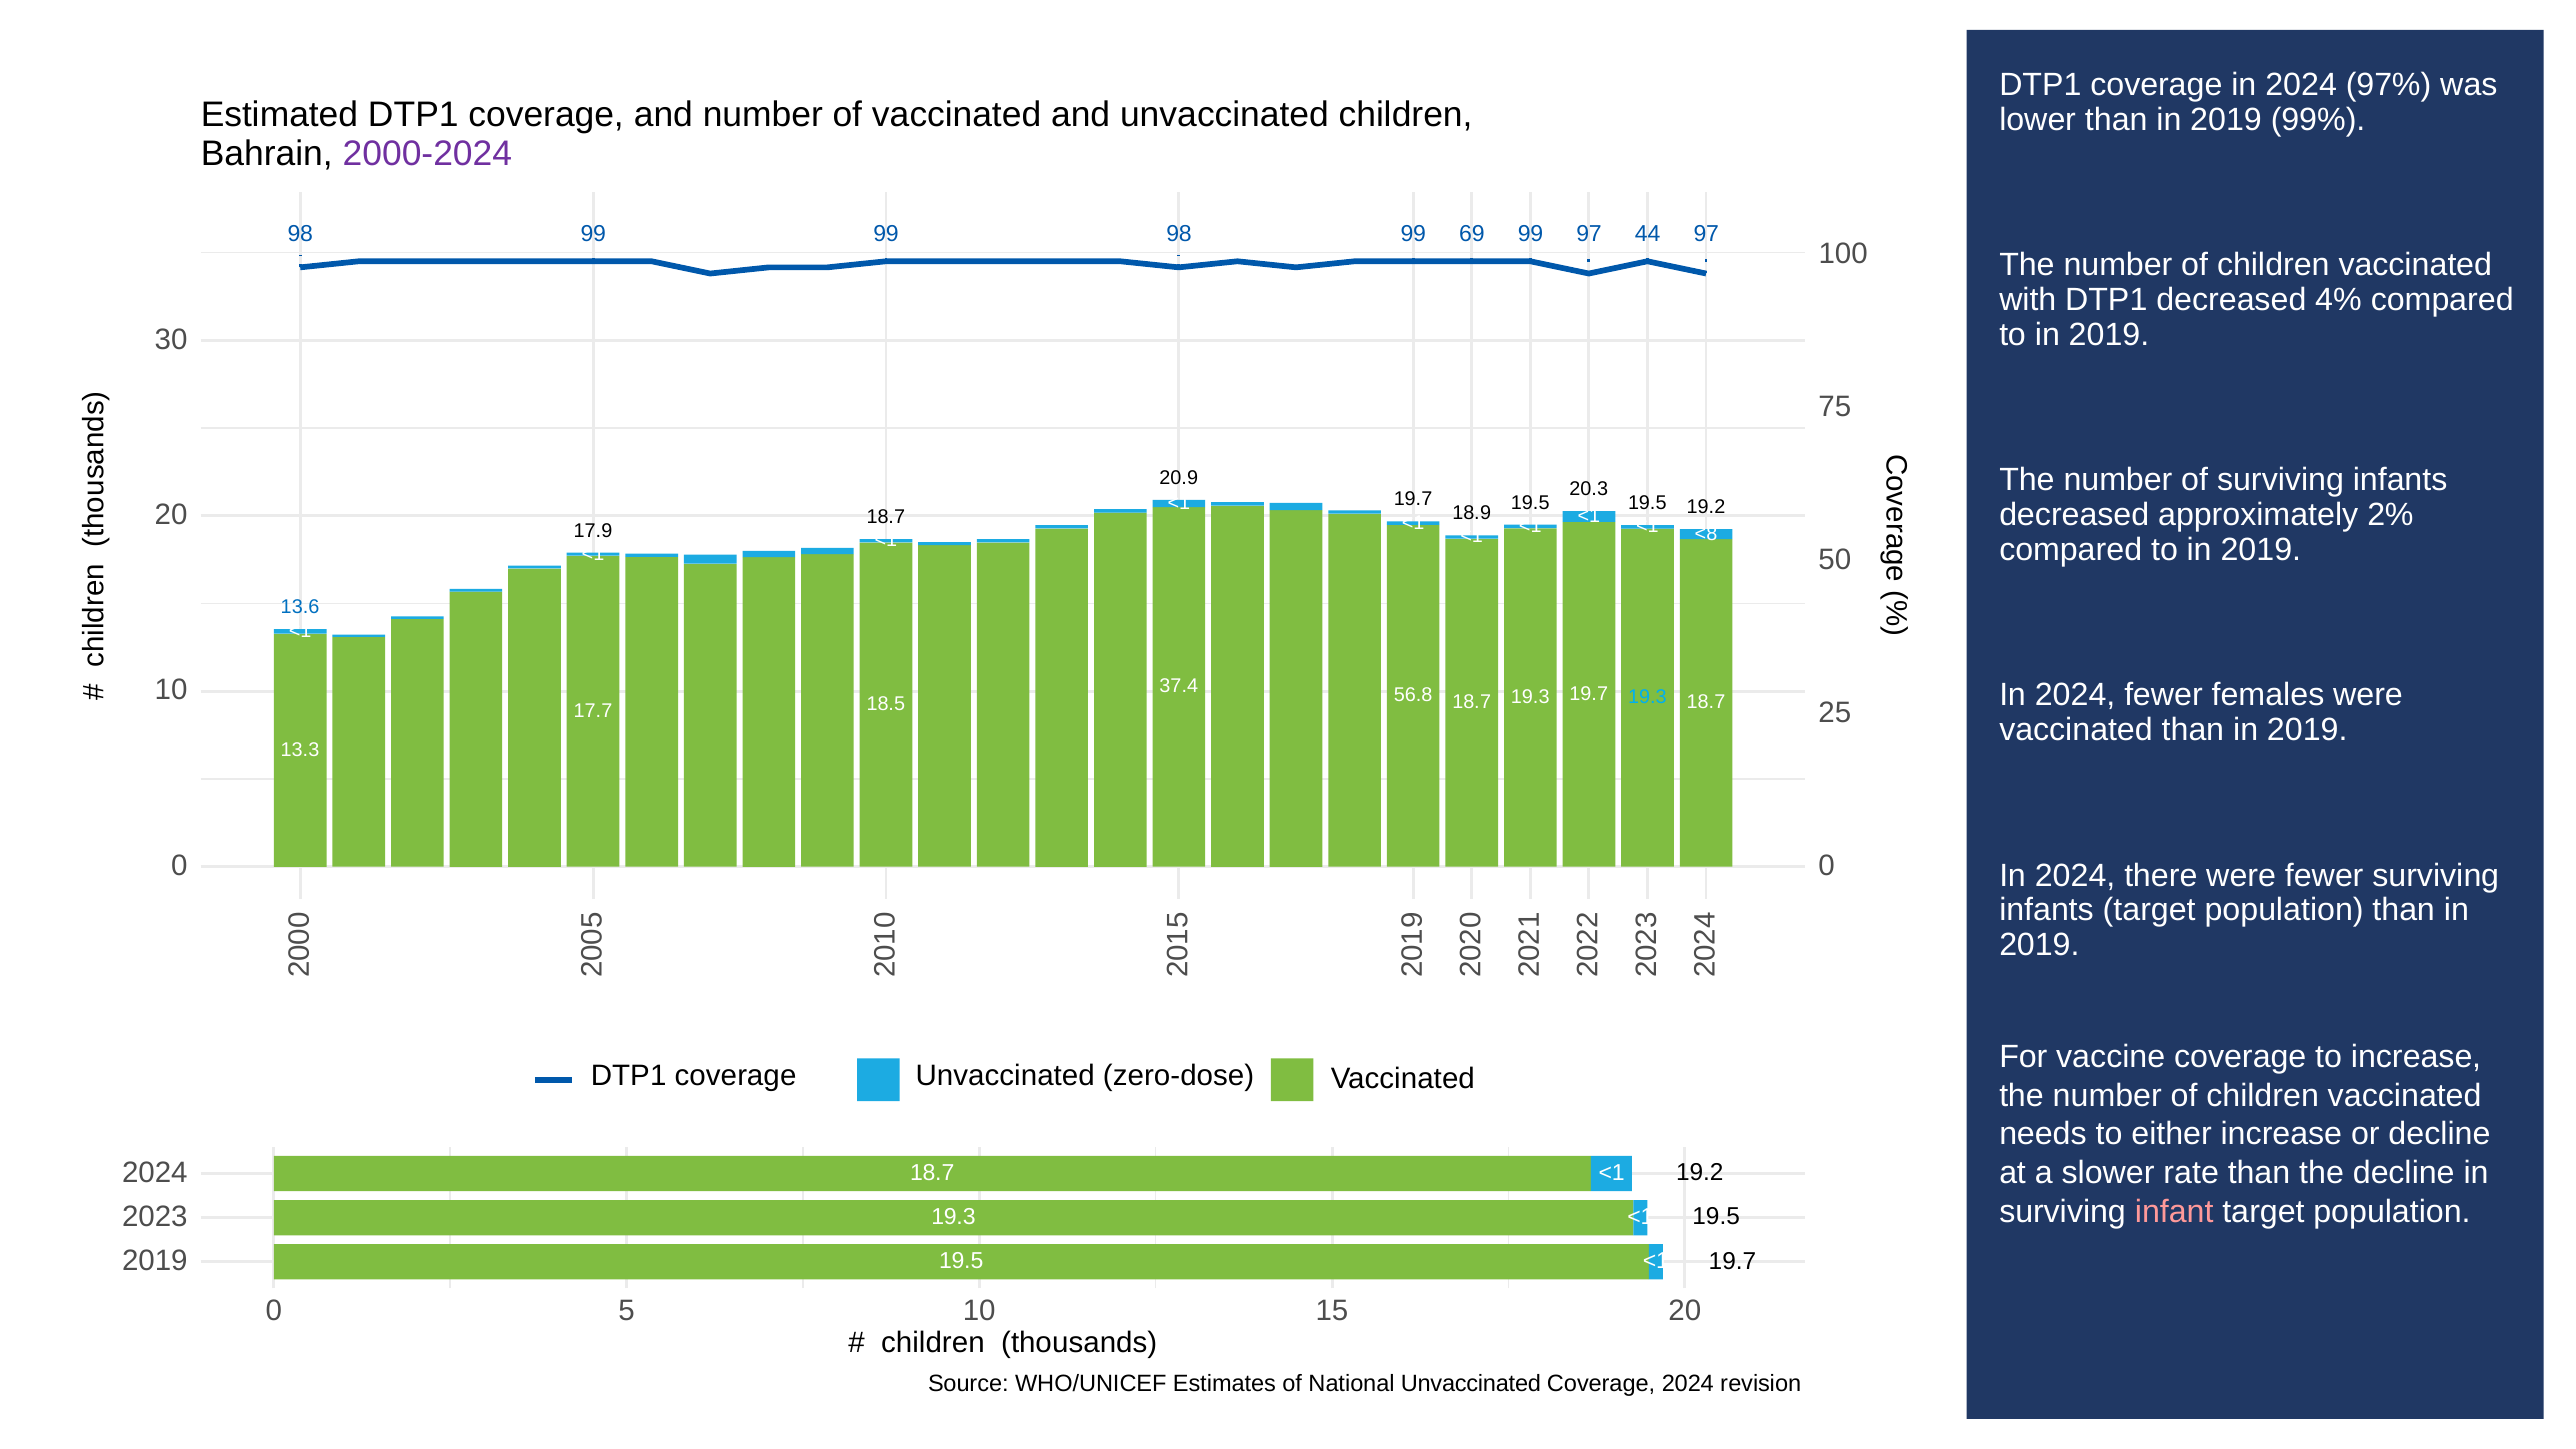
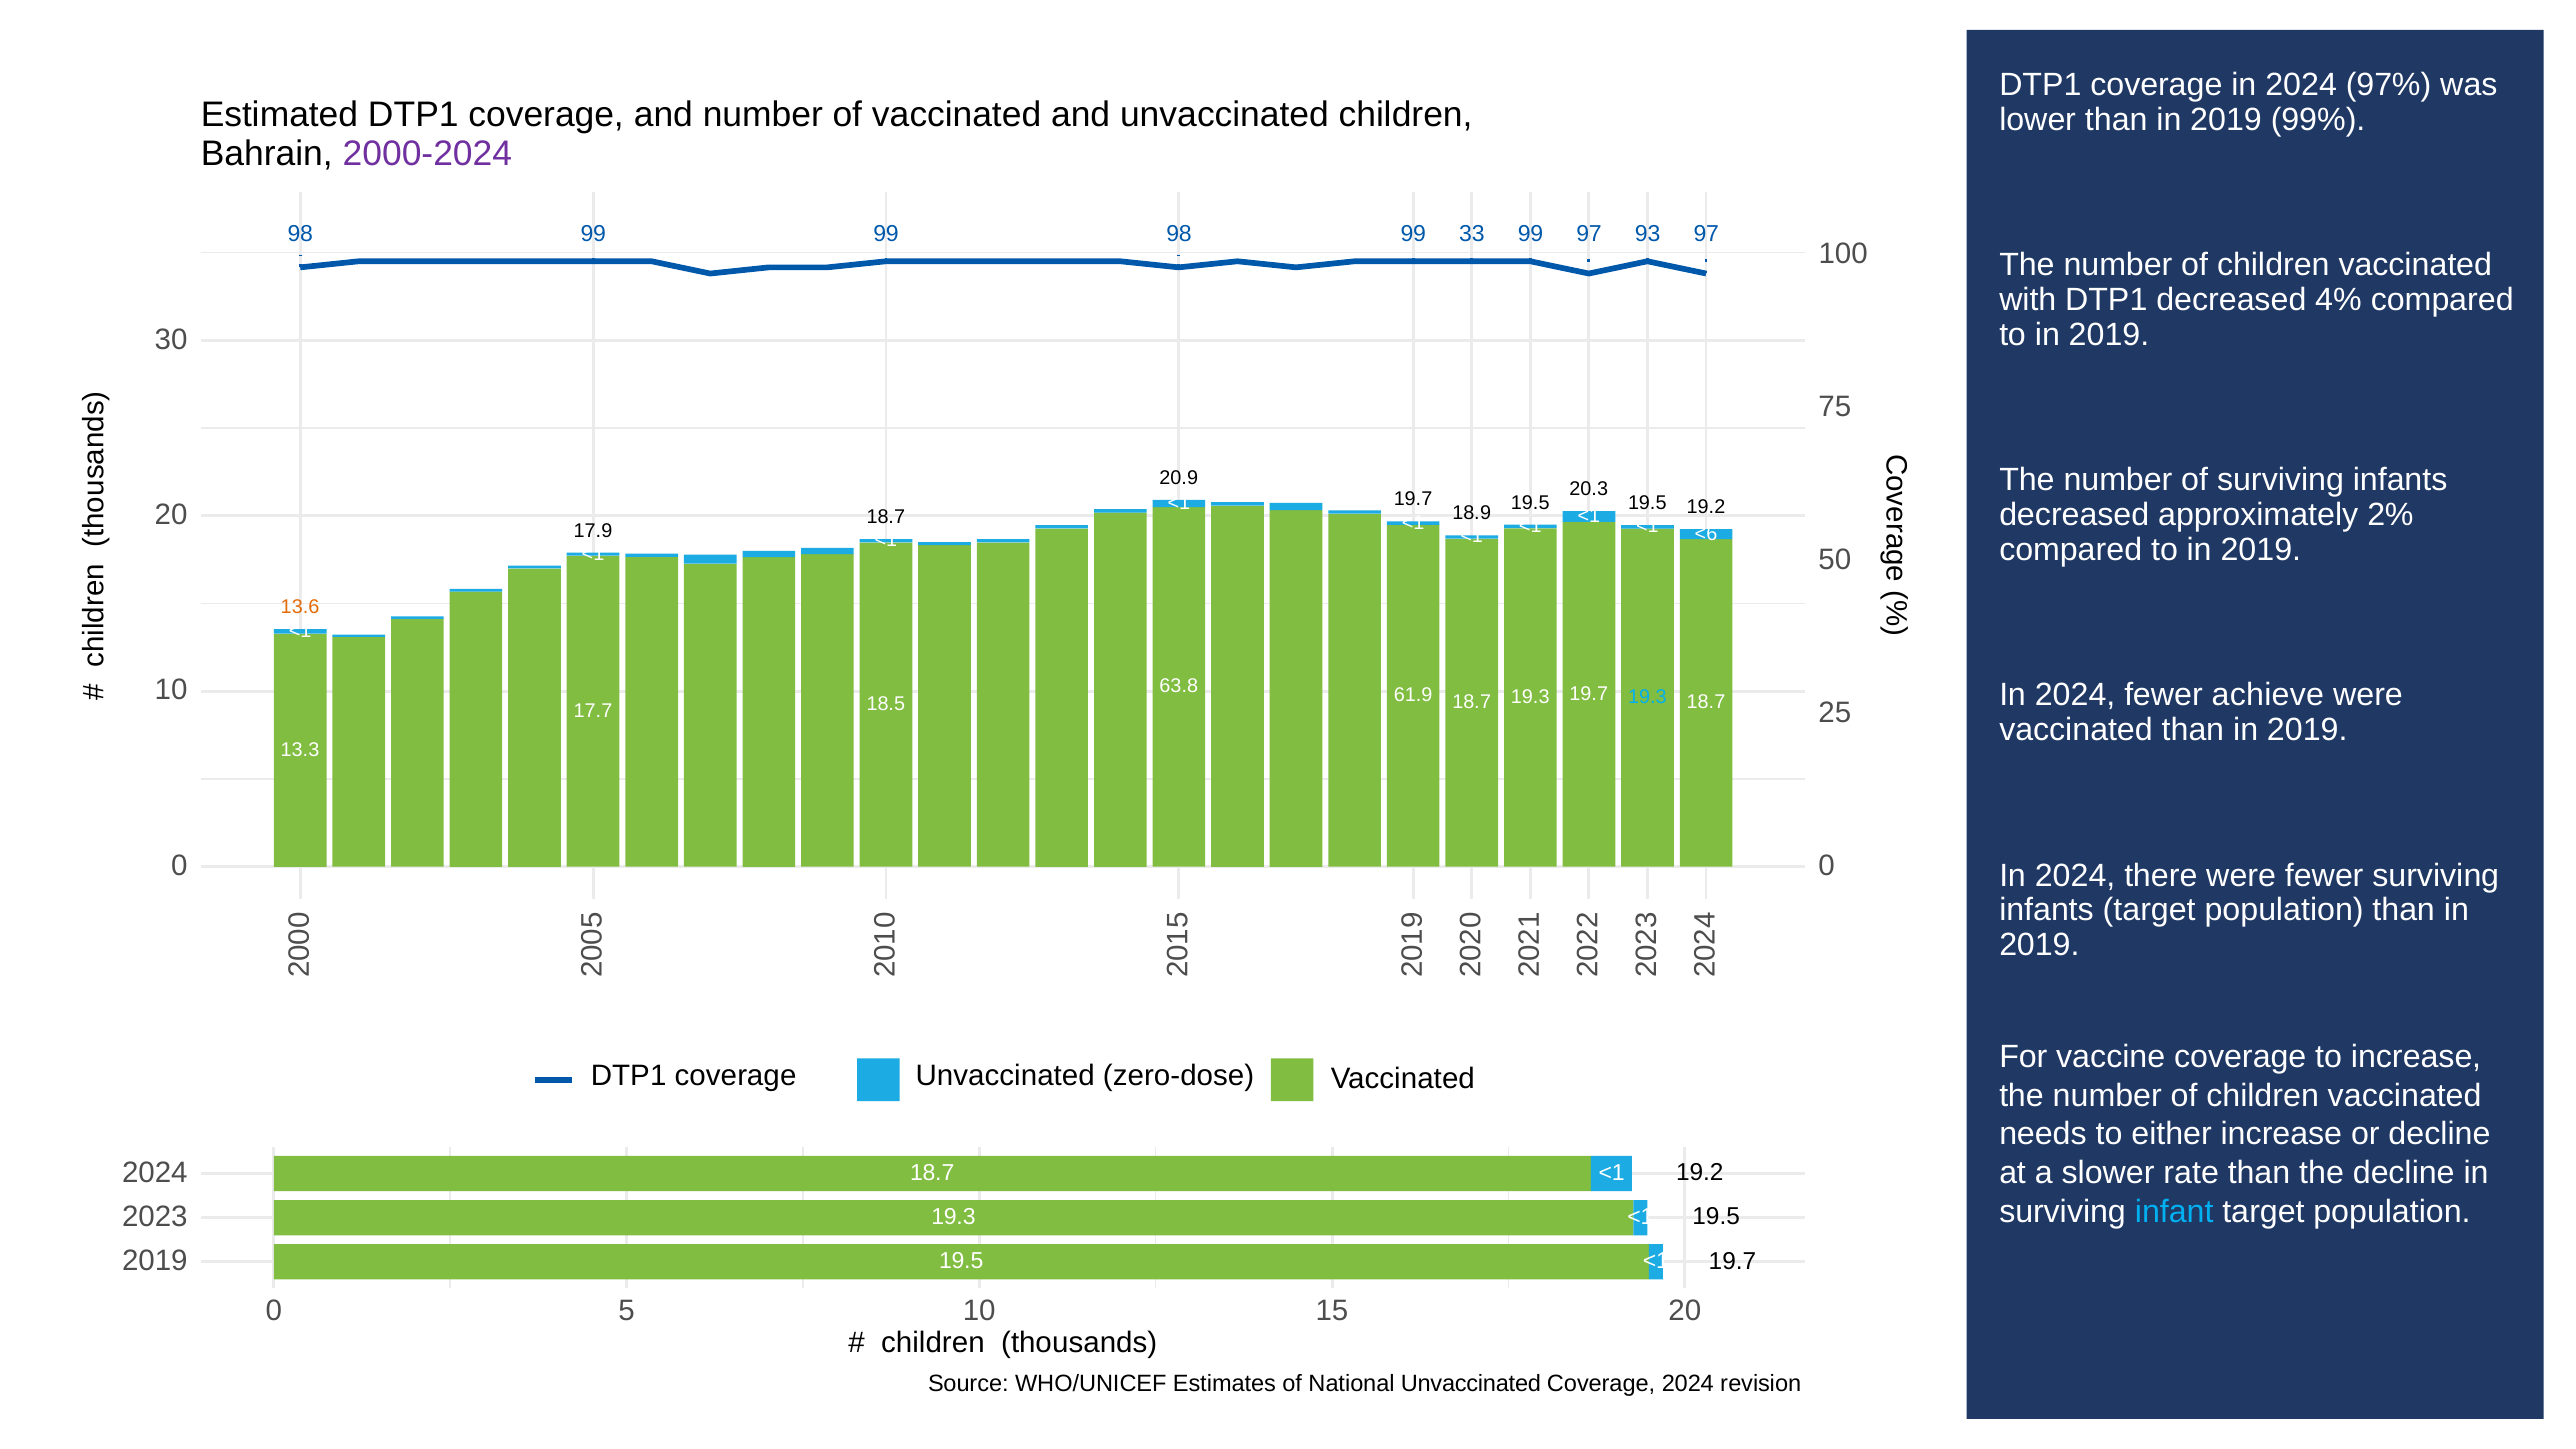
69: 69 -> 33
44: 44 -> 93
<8: <8 -> <6
13.6 colour: blue -> orange
37.4: 37.4 -> 63.8
females: females -> achieve
56.8: 56.8 -> 61.9
infant colour: pink -> light blue
